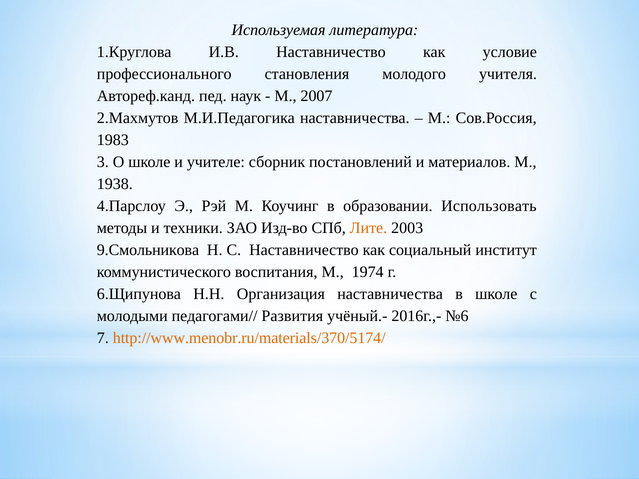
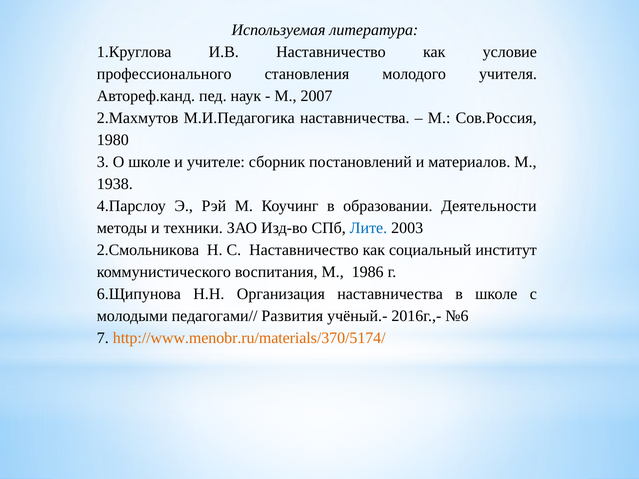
1983: 1983 -> 1980
Использовать: Использовать -> Деятельности
Лите colour: orange -> blue
9.Смольникова: 9.Смольникова -> 2.Смольникова
1974: 1974 -> 1986
